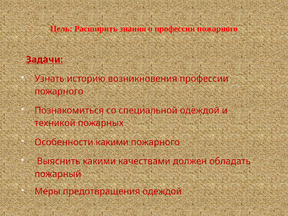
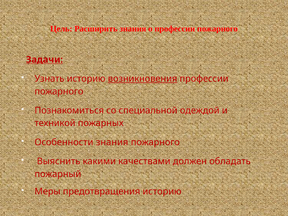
возникновения underline: none -> present
Особенности какими: какими -> знания
предотвращения одеждой: одеждой -> историю
